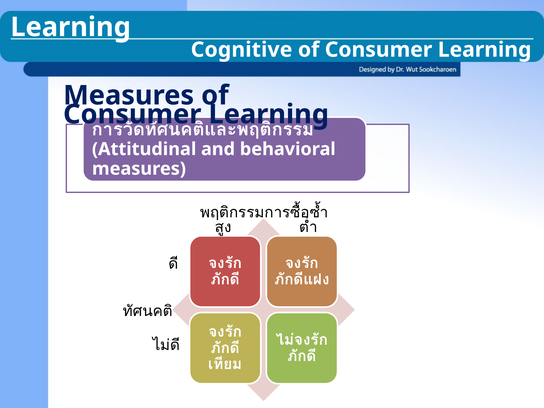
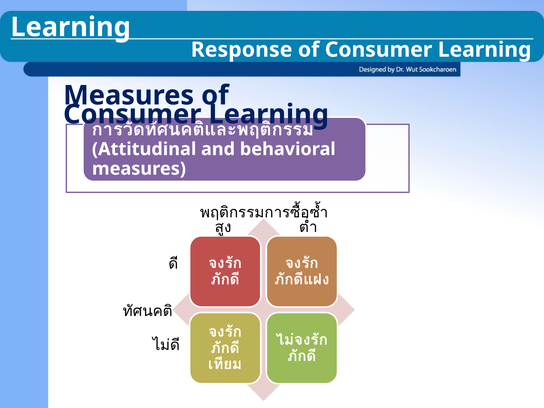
Cognitive: Cognitive -> Response
